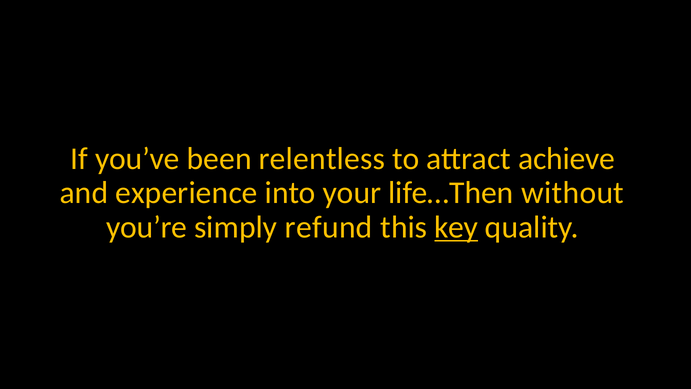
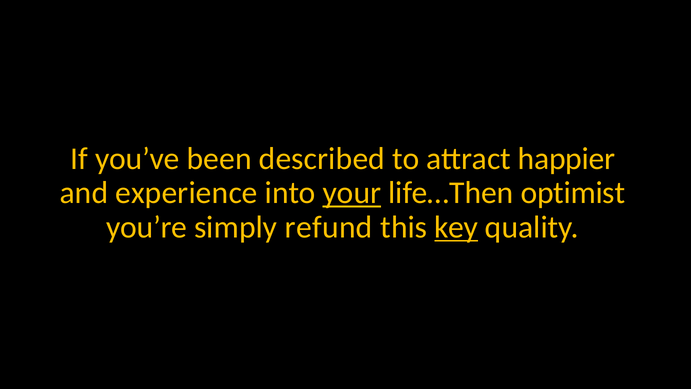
relentless: relentless -> described
achieve: achieve -> happier
your underline: none -> present
without: without -> optimist
